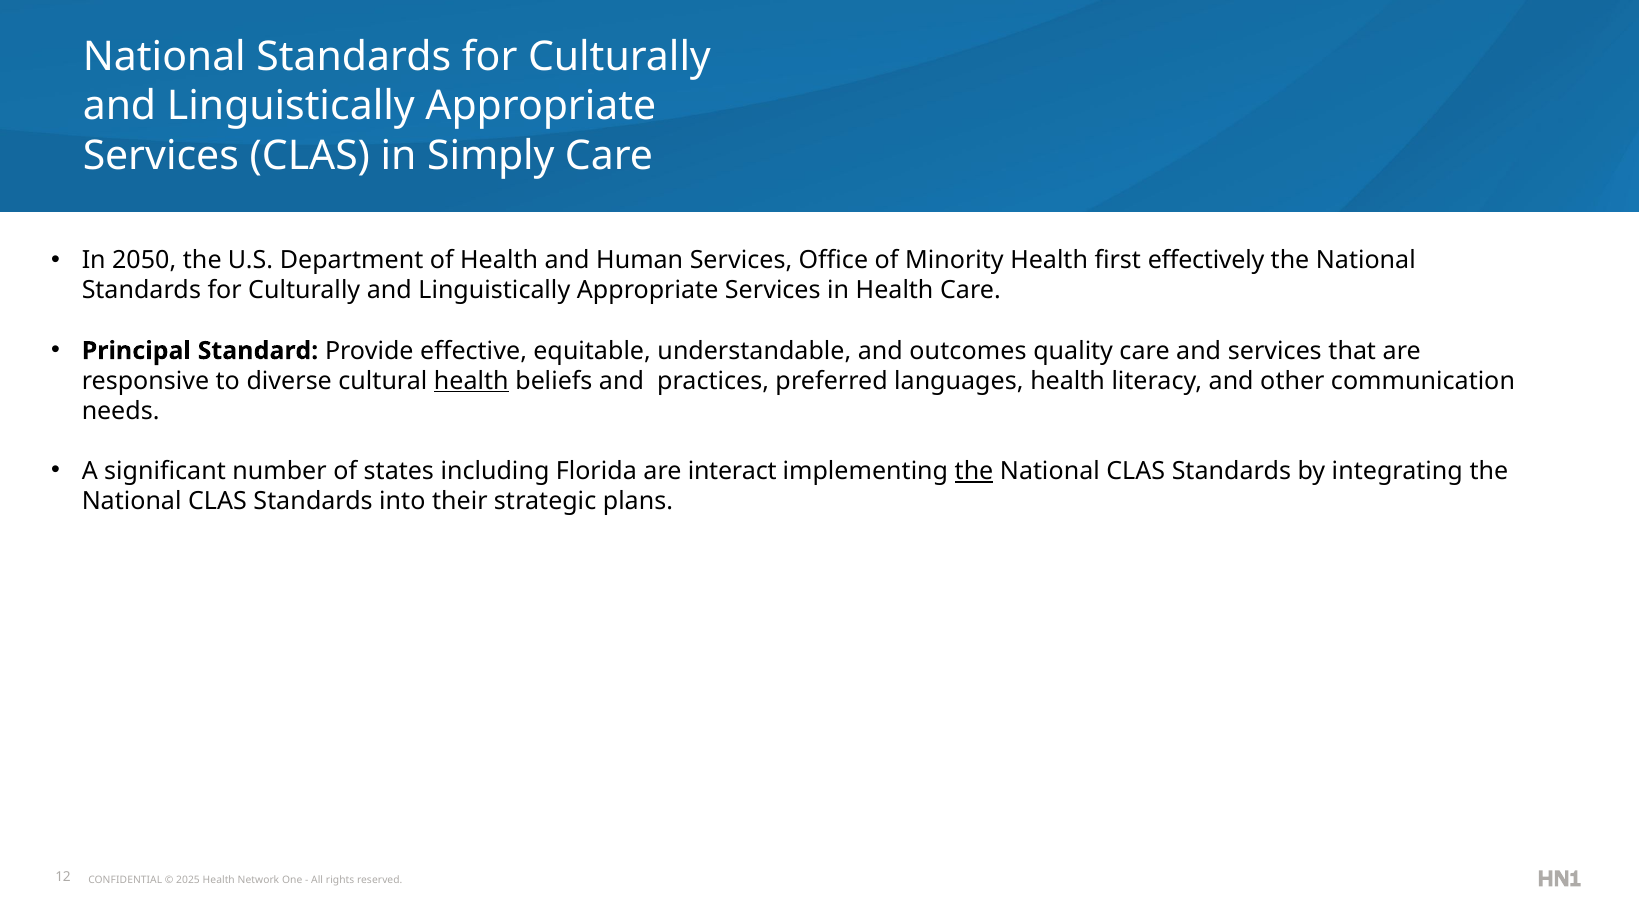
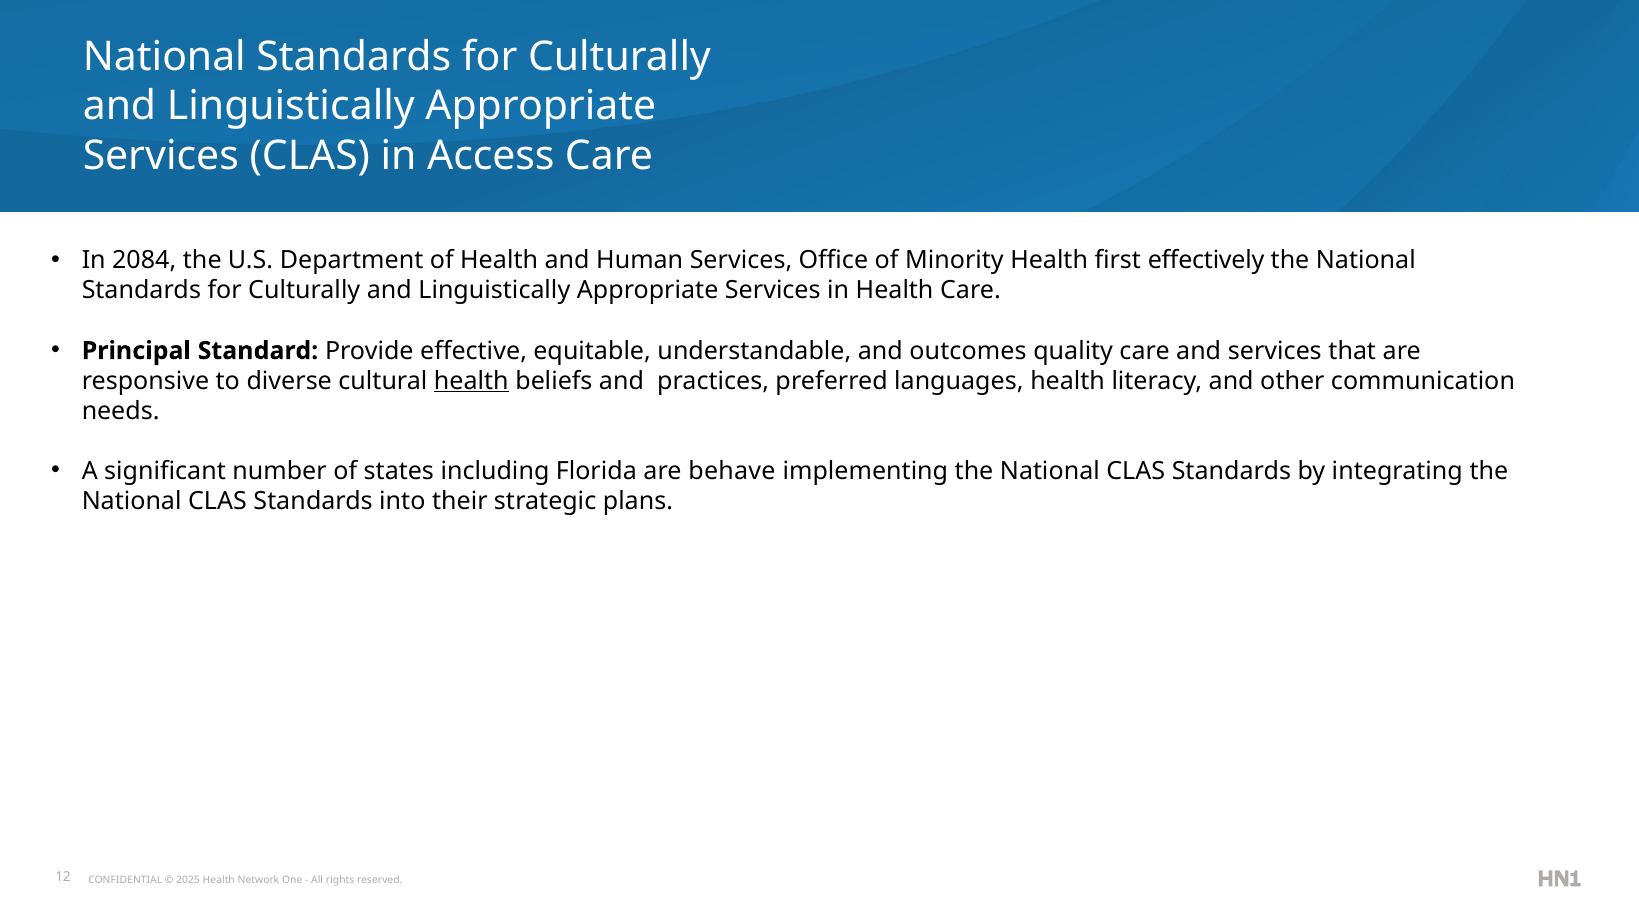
Simply: Simply -> Access
2050: 2050 -> 2084
interact: interact -> behave
the at (974, 471) underline: present -> none
